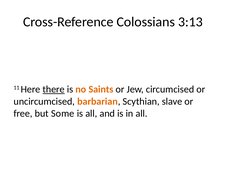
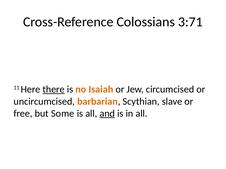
3:13: 3:13 -> 3:71
Saints: Saints -> Isaiah
and underline: none -> present
